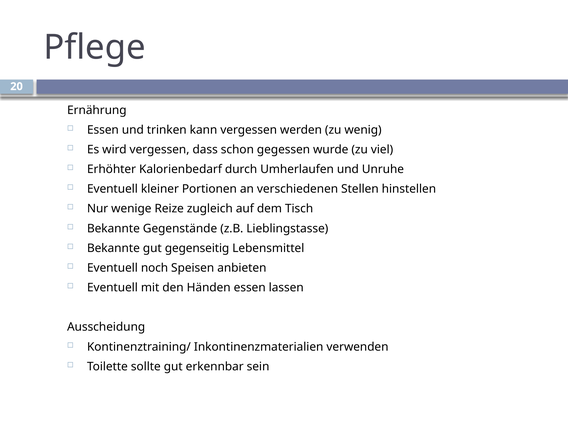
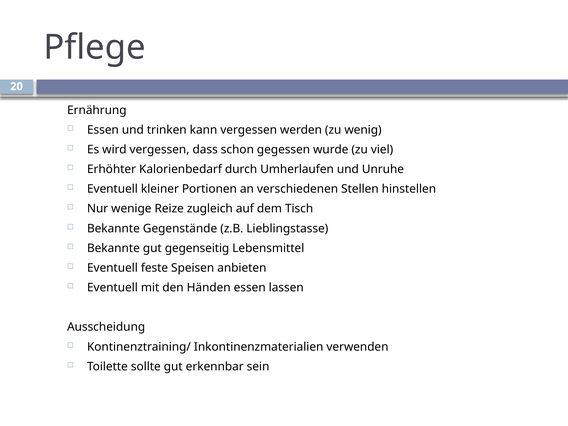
noch: noch -> feste
